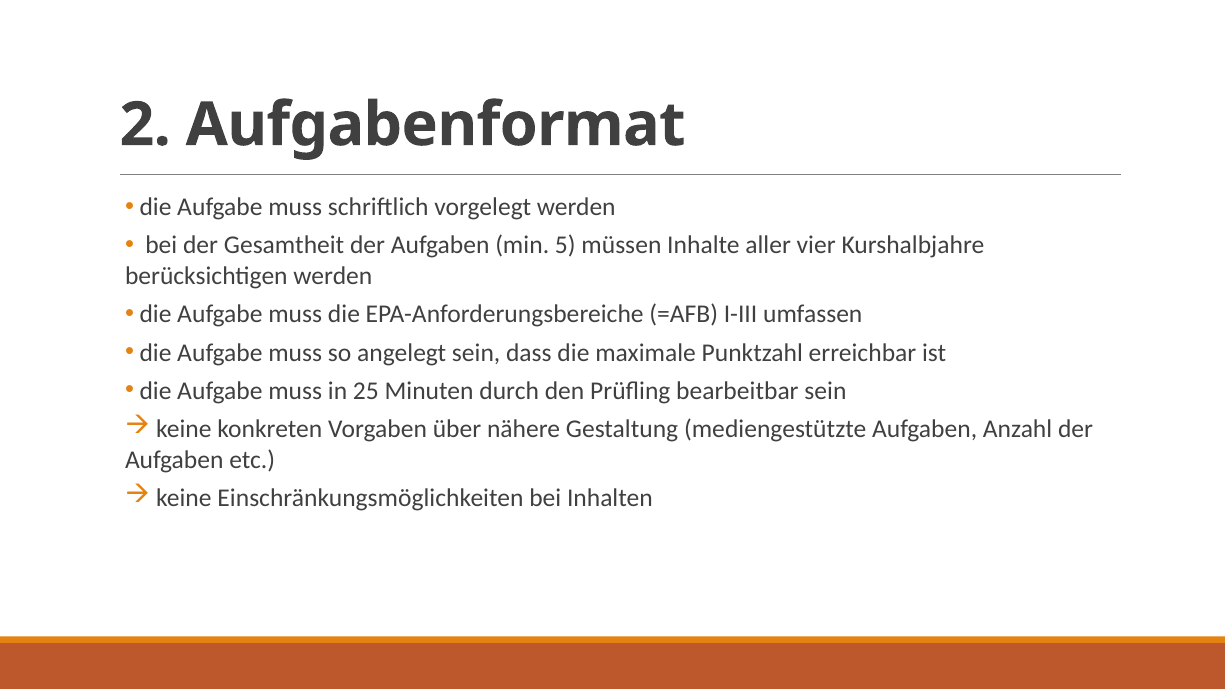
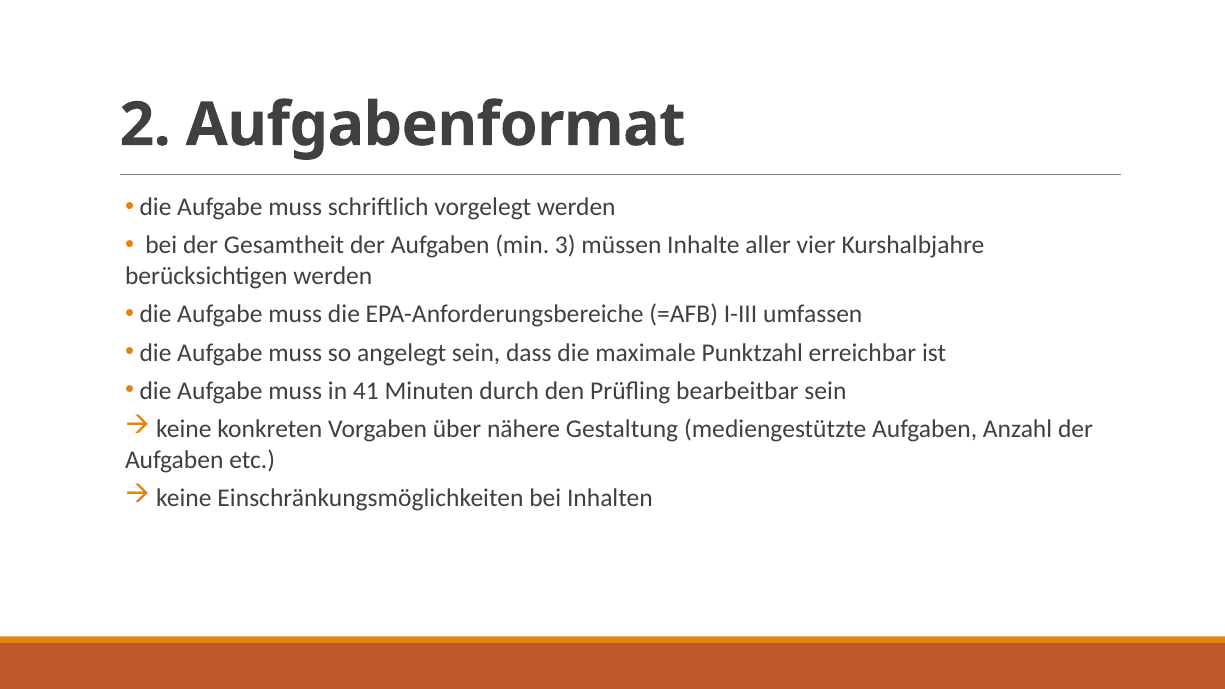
5: 5 -> 3
25: 25 -> 41
